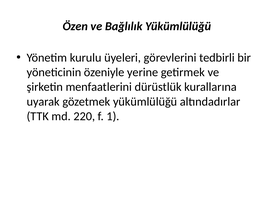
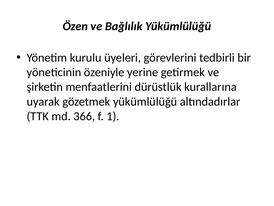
220: 220 -> 366
